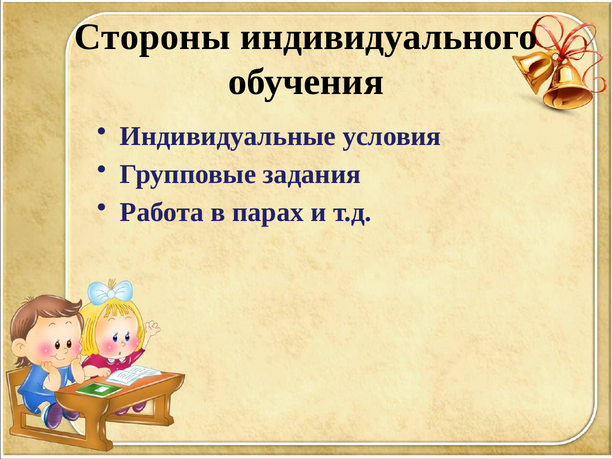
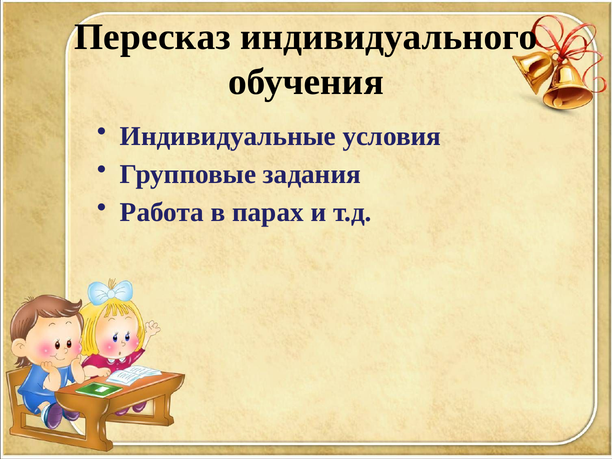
Стороны: Стороны -> Пересказ
